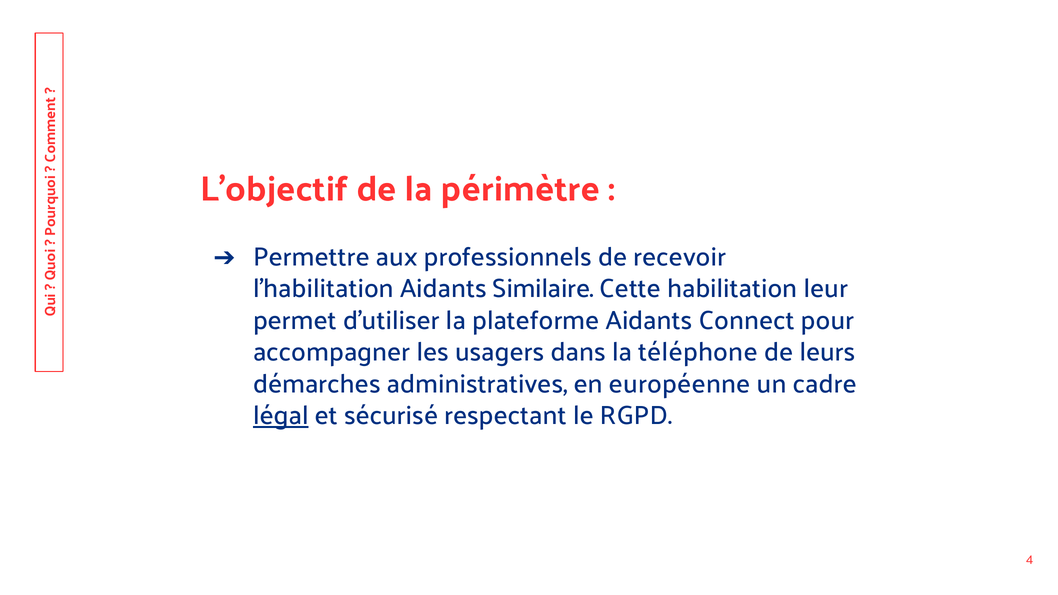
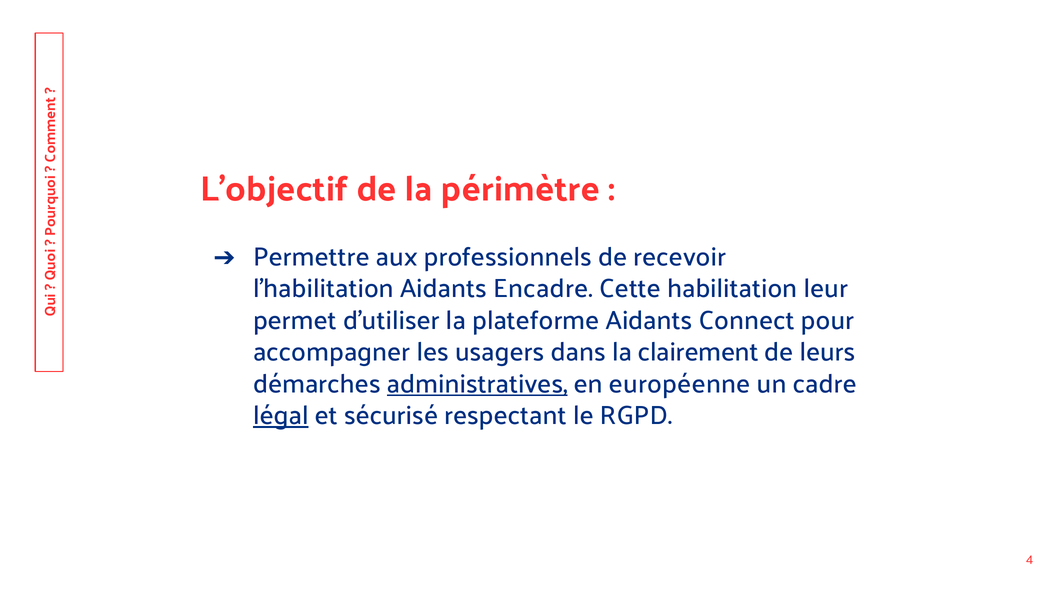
Similaire: Similaire -> Encadre
téléphone: téléphone -> clairement
administratives underline: none -> present
